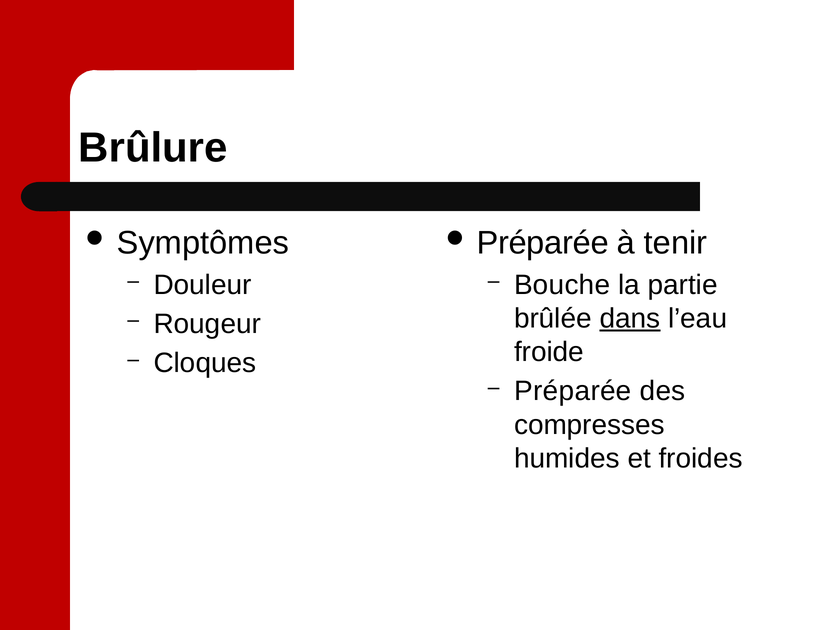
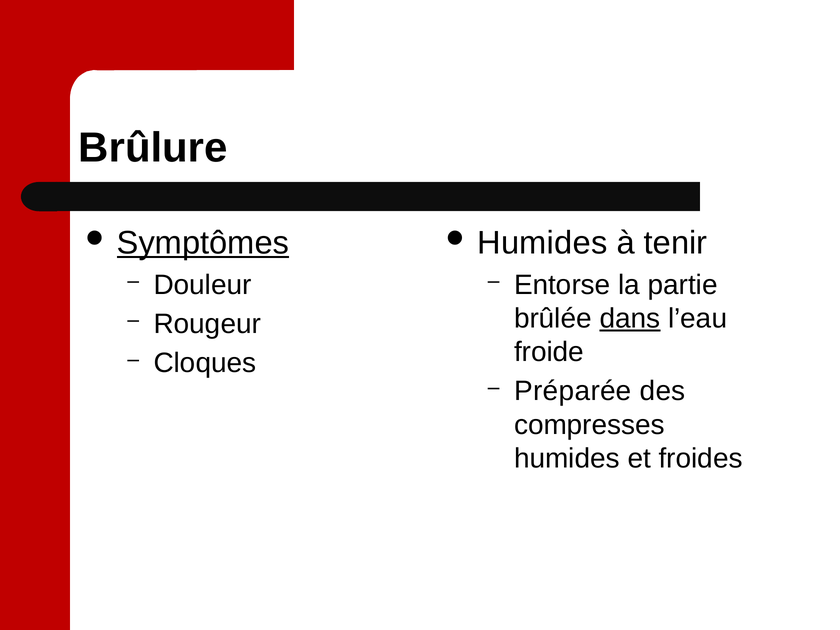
Symptômes underline: none -> present
Préparée at (543, 243): Préparée -> Humides
Bouche: Bouche -> Entorse
